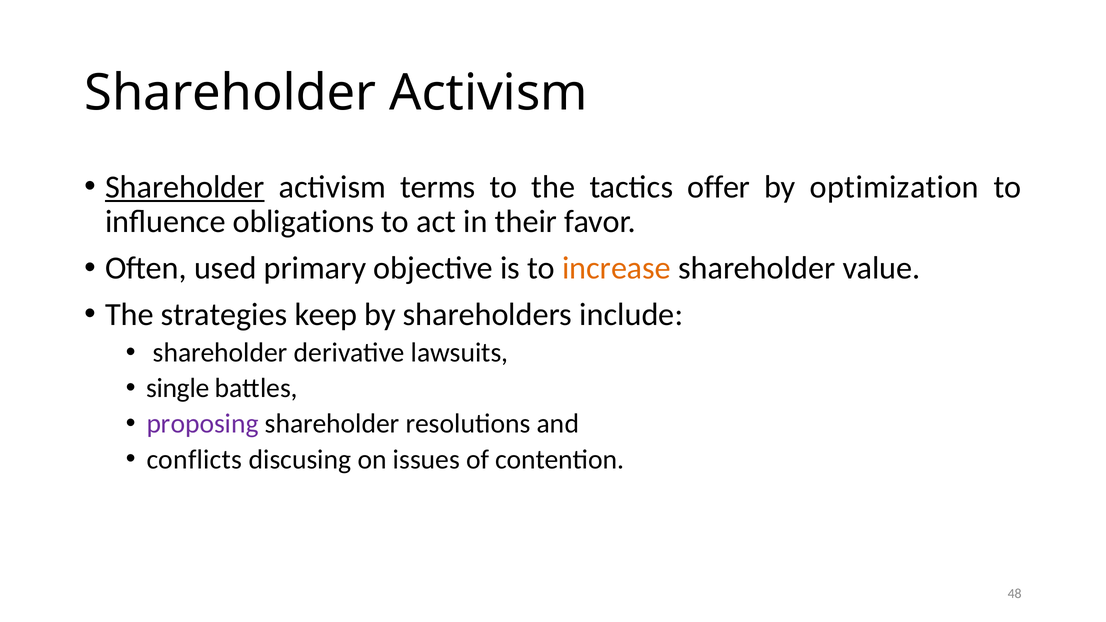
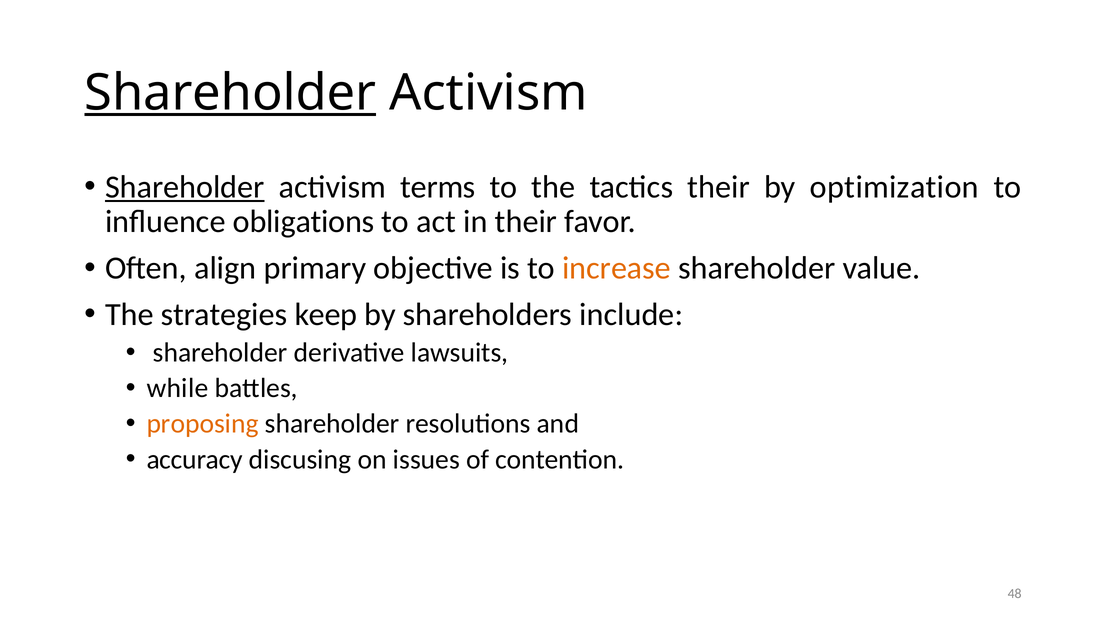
Shareholder at (230, 93) underline: none -> present
tactics offer: offer -> their
used: used -> align
single: single -> while
proposing colour: purple -> orange
conflicts: conflicts -> accuracy
